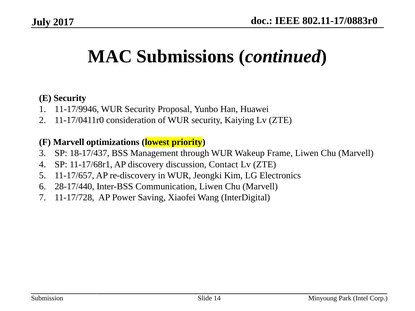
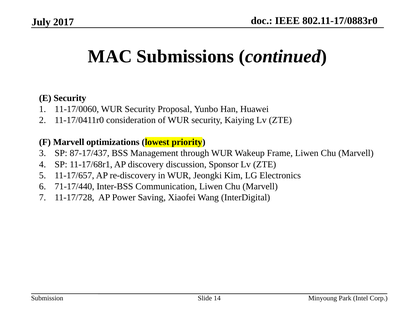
11-17/9946: 11-17/9946 -> 11-17/0060
18-17/437: 18-17/437 -> 87-17/437
Contact: Contact -> Sponsor
28-17/440: 28-17/440 -> 71-17/440
